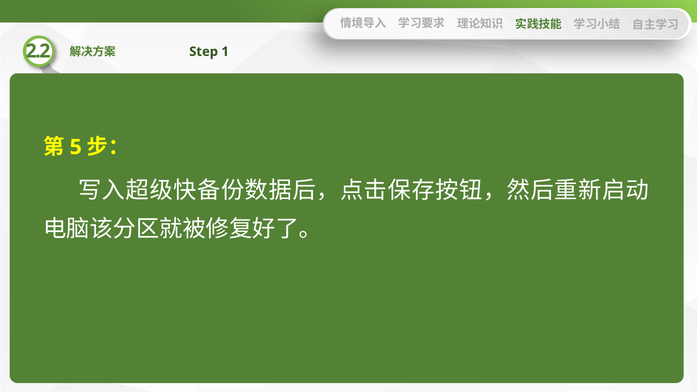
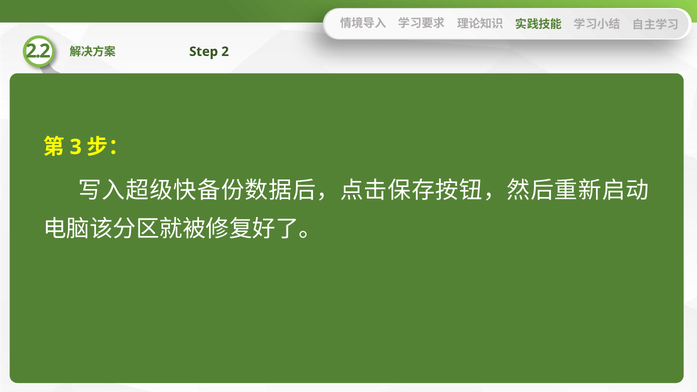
1: 1 -> 2
5: 5 -> 3
